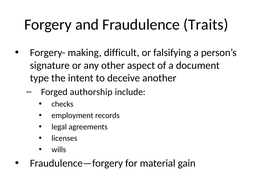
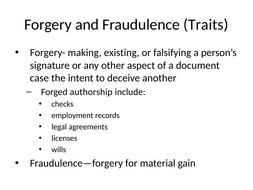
difficult: difficult -> existing
type: type -> case
